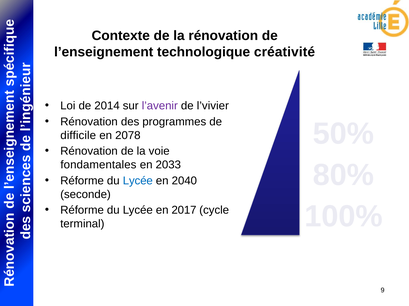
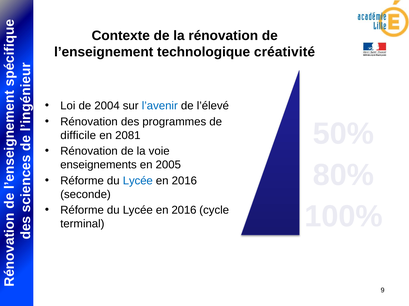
2014: 2014 -> 2004
l’avenir colour: purple -> blue
l’vivier: l’vivier -> l’élevé
2078: 2078 -> 2081
fondamentales: fondamentales -> enseignements
2033: 2033 -> 2005
2040 at (184, 181): 2040 -> 2016
2017 at (184, 211): 2017 -> 2016
